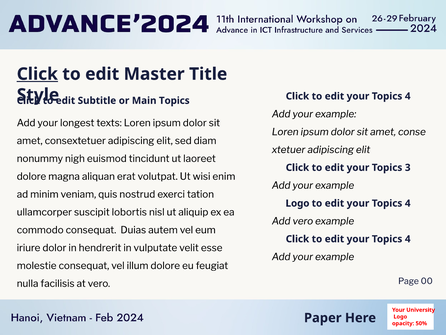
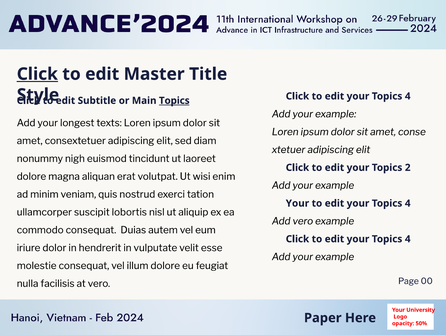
Topics at (174, 100) underline: none -> present
3: 3 -> 2
Logo at (298, 203): Logo -> Your
